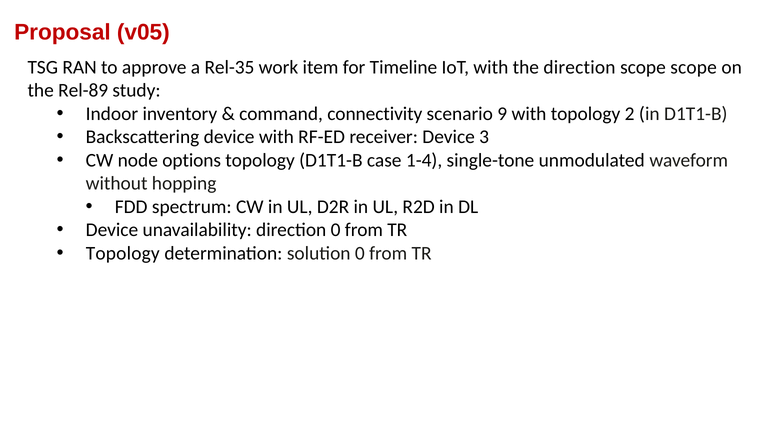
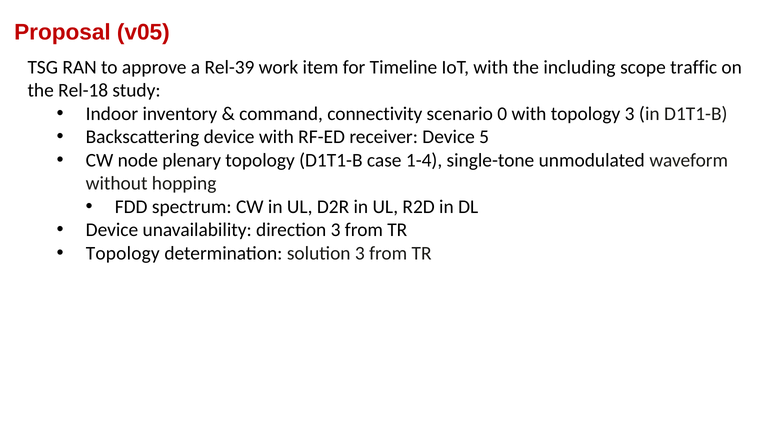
Rel-35: Rel-35 -> Rel-39
the direction: direction -> including
scope scope: scope -> traffic
Rel-89: Rel-89 -> Rel-18
9: 9 -> 0
topology 2: 2 -> 3
3: 3 -> 5
options: options -> plenary
direction 0: 0 -> 3
solution 0: 0 -> 3
